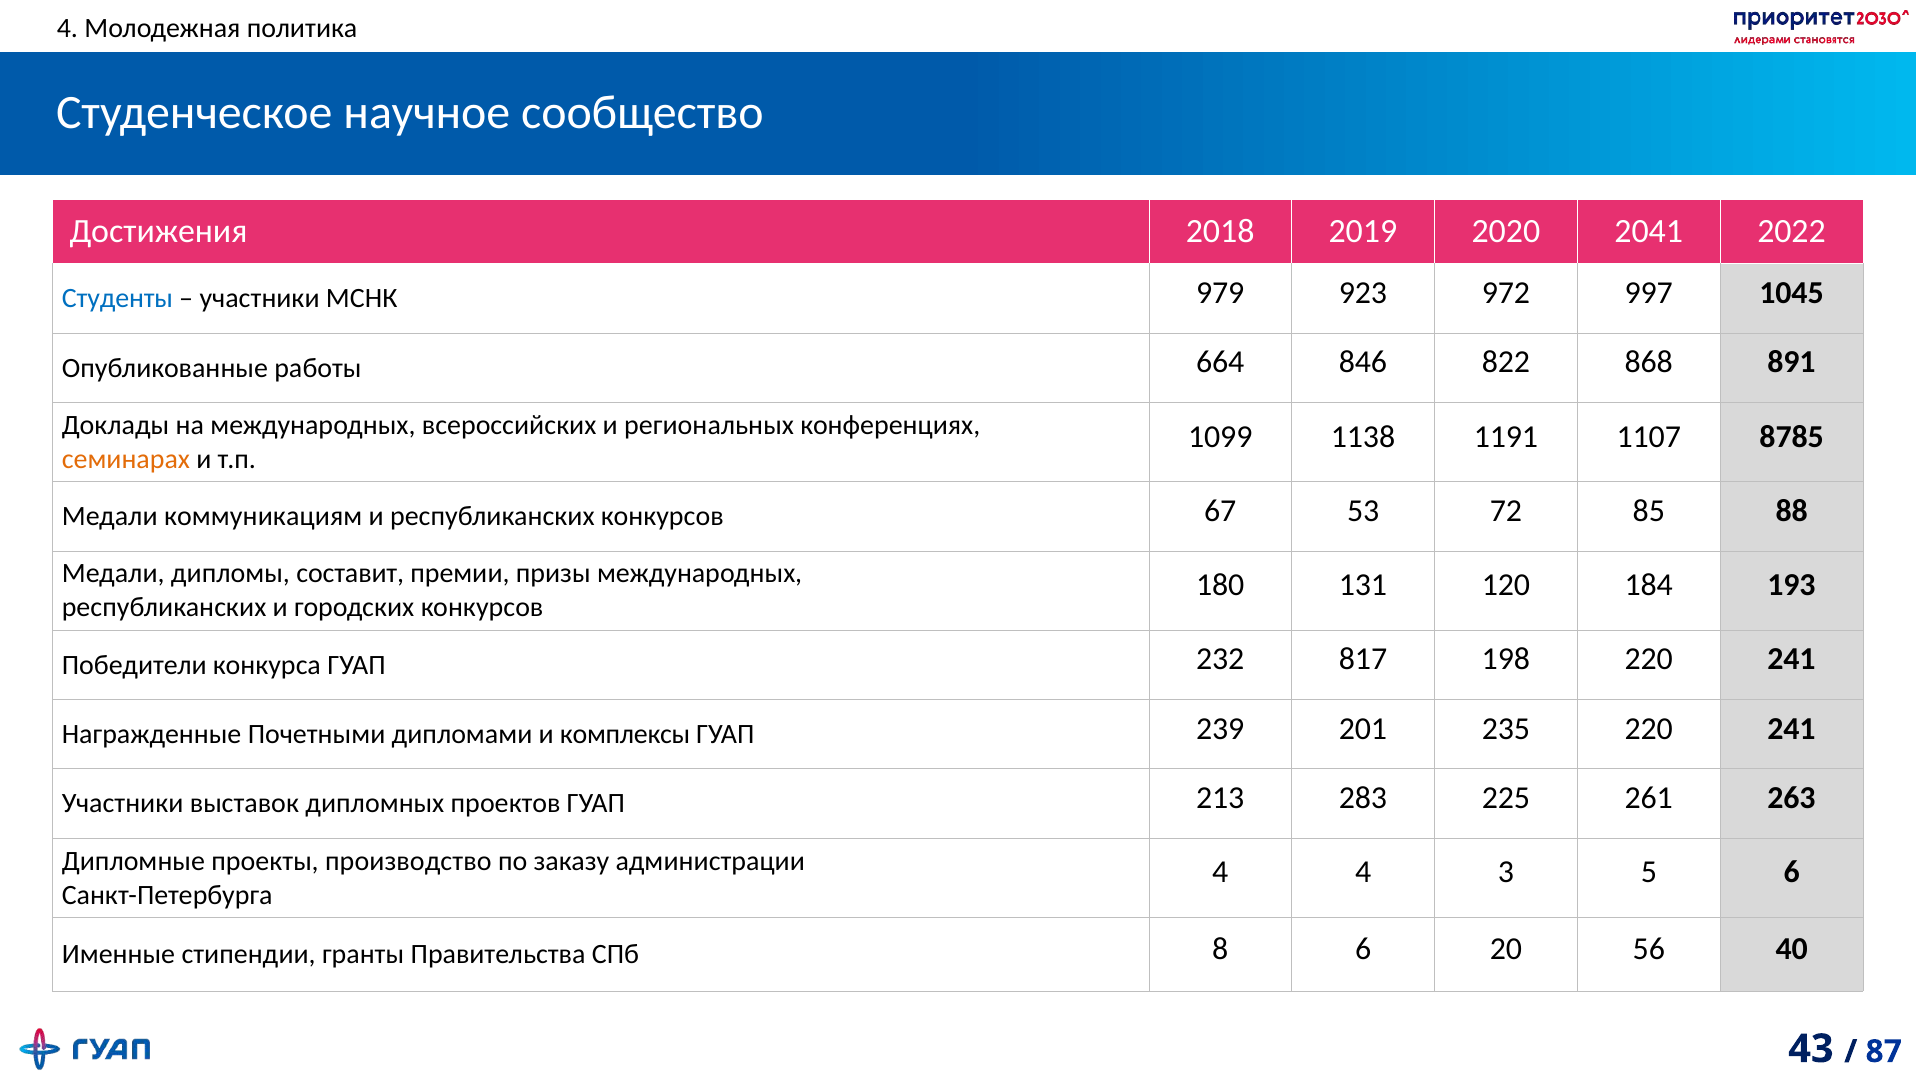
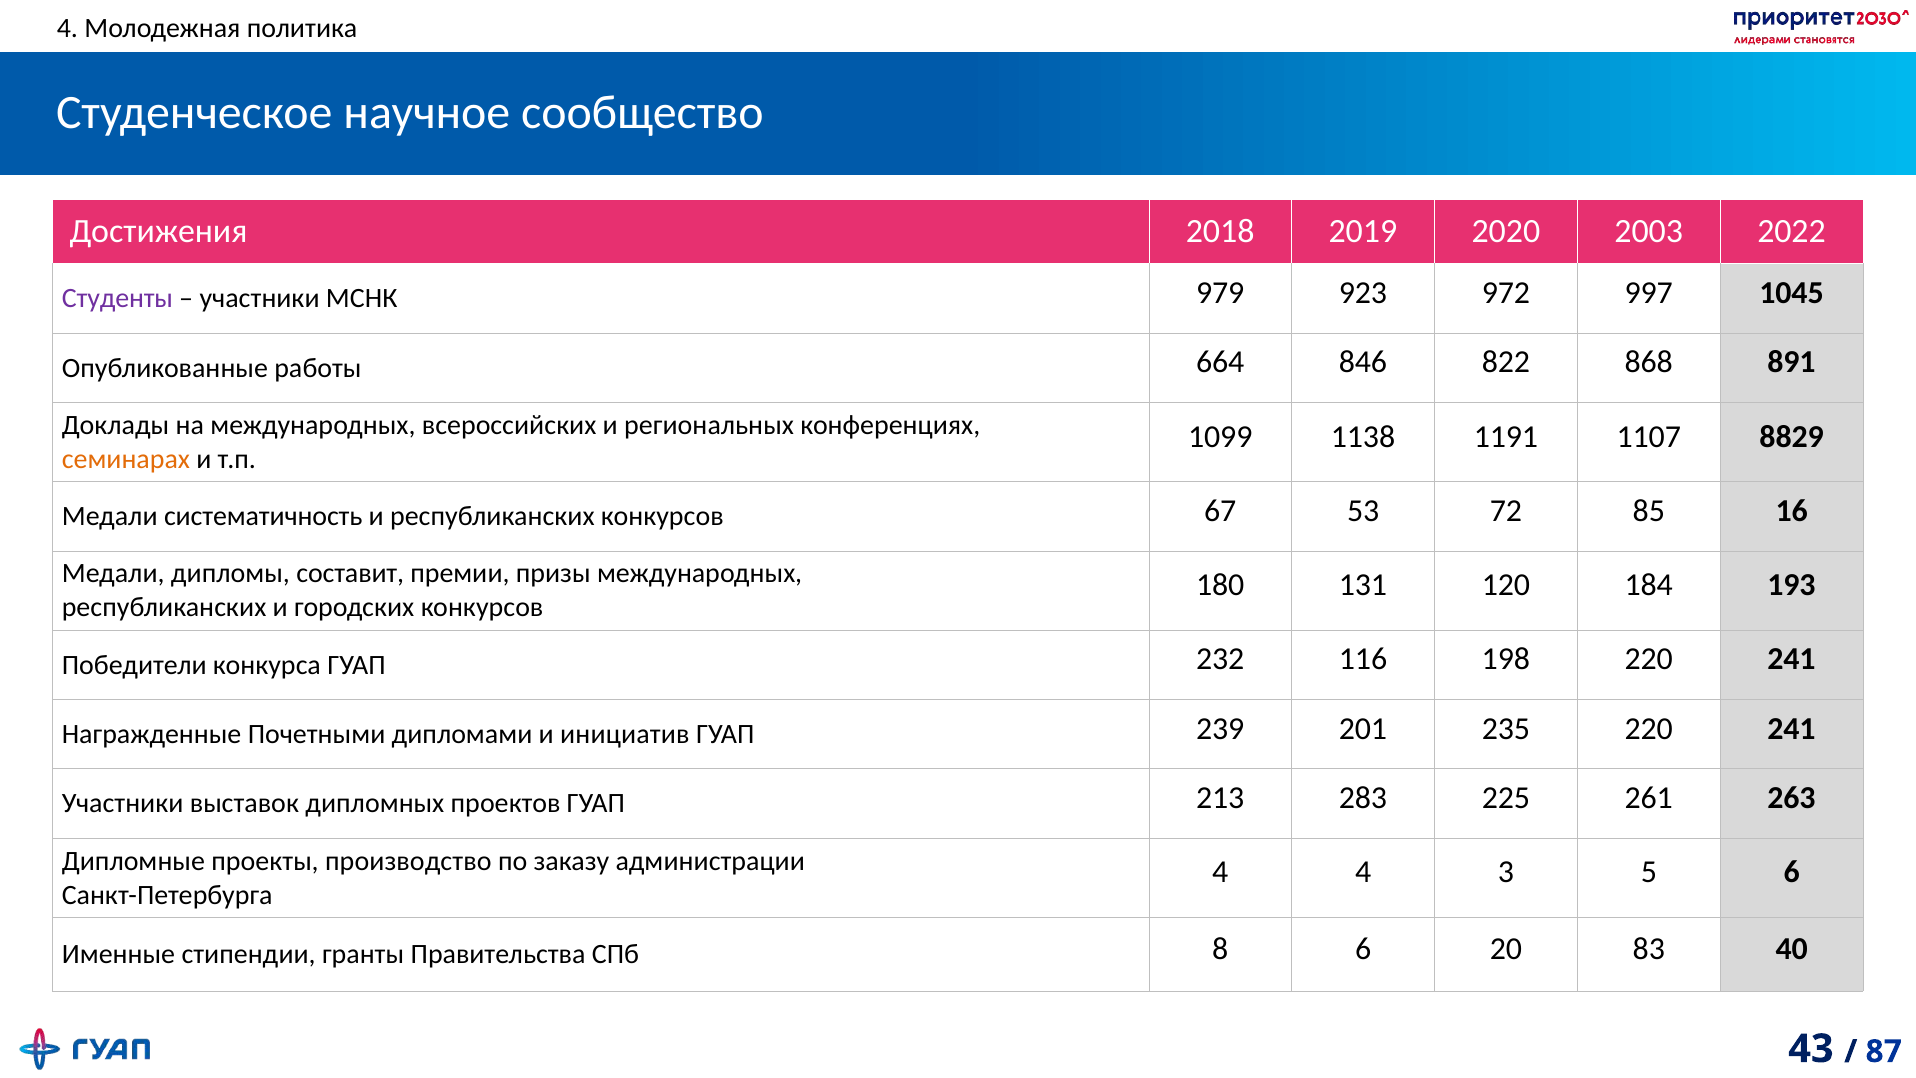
2041: 2041 -> 2003
Студенты colour: blue -> purple
8785: 8785 -> 8829
коммуникациям: коммуникациям -> систематичность
88: 88 -> 16
817: 817 -> 116
комплексы: комплексы -> инициатив
56: 56 -> 83
